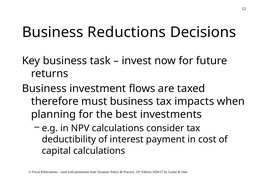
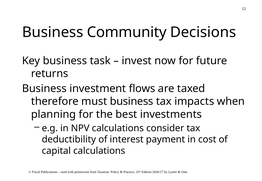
Reductions: Reductions -> Community
